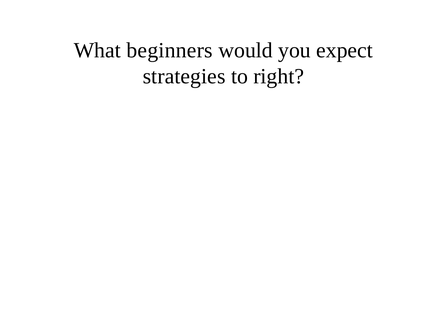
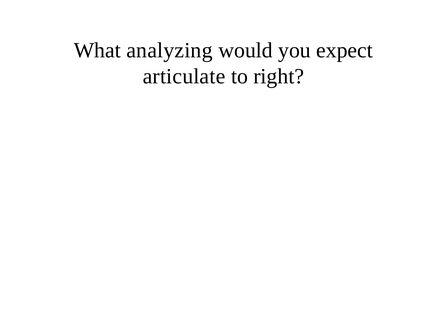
beginners: beginners -> analyzing
strategies: strategies -> articulate
